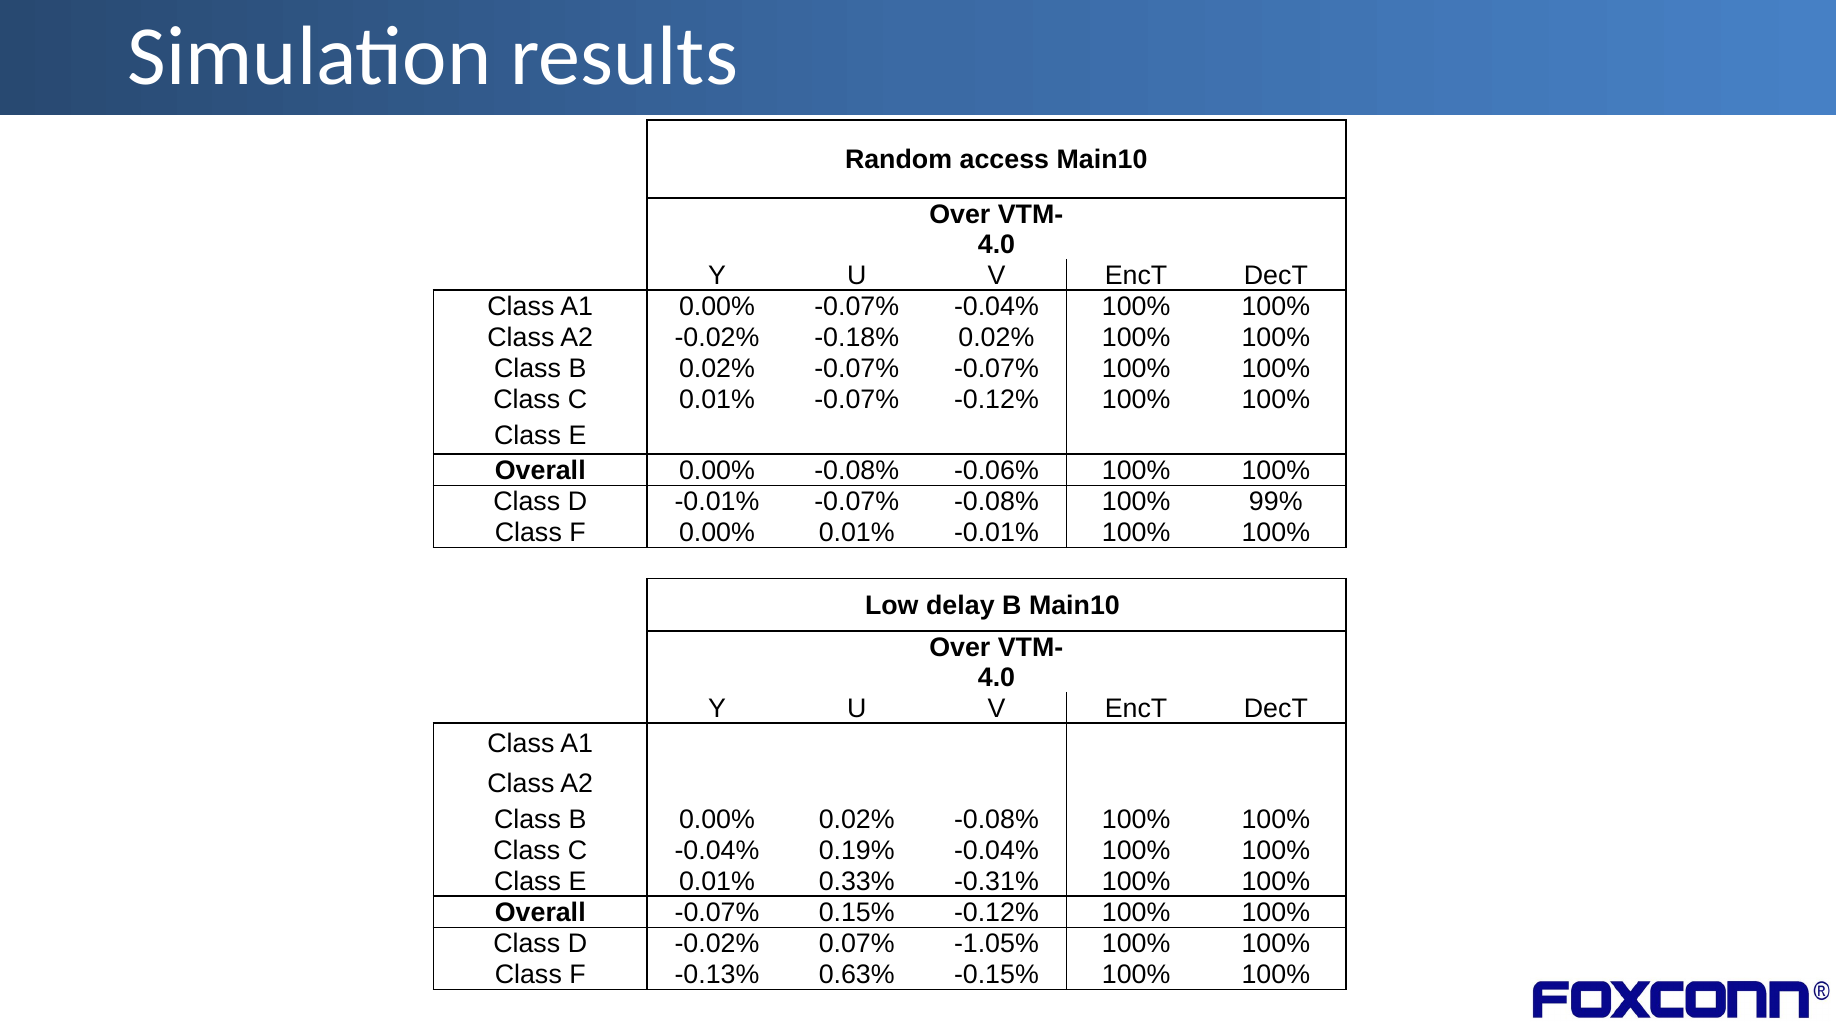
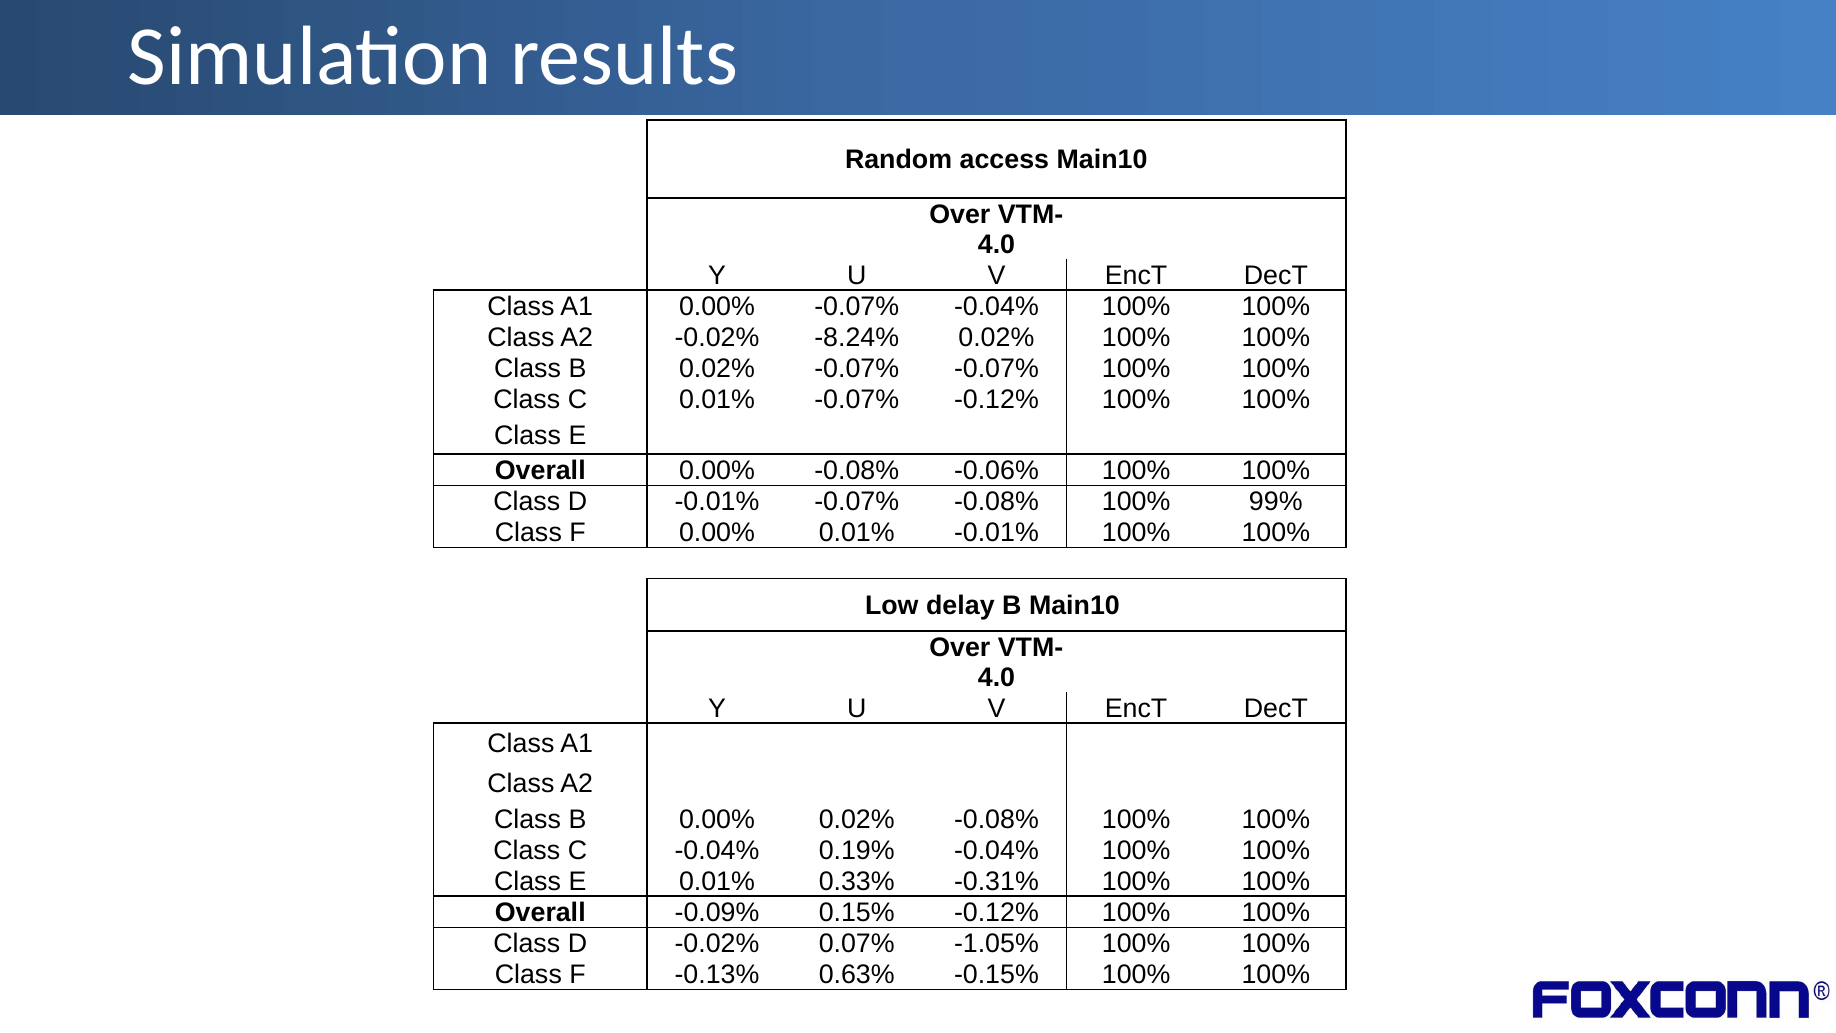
-0.18%: -0.18% -> -8.24%
Overall -0.07%: -0.07% -> -0.09%
